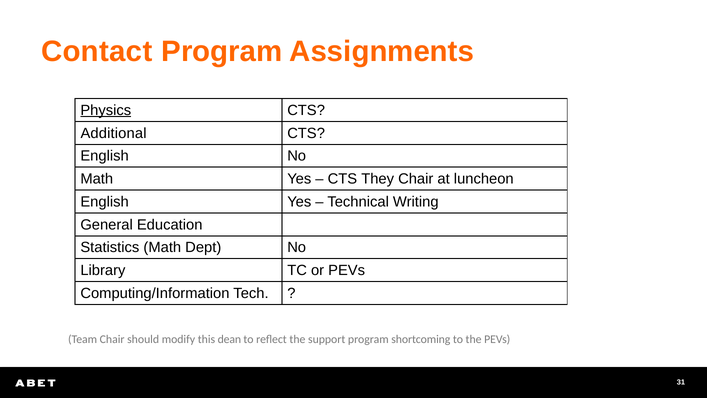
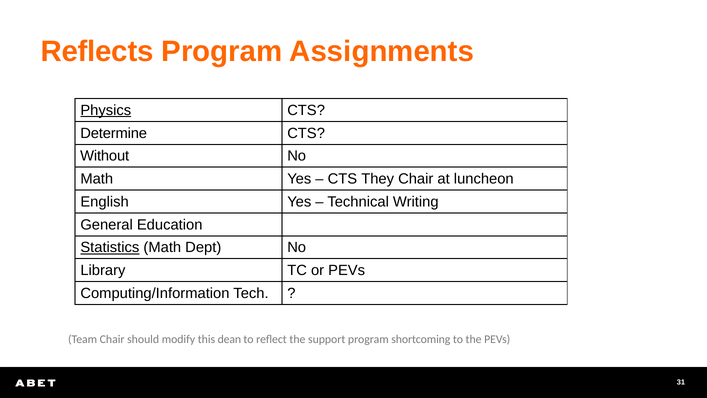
Contact: Contact -> Reflects
Additional: Additional -> Determine
English at (105, 156): English -> Without
Statistics underline: none -> present
